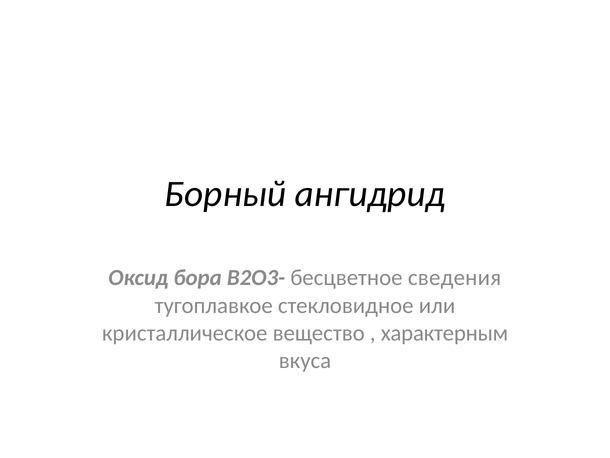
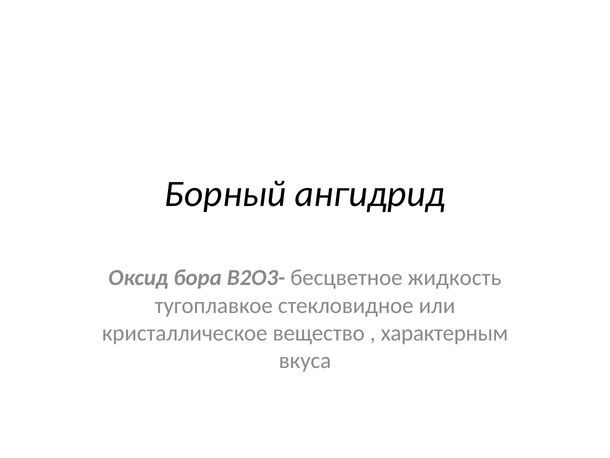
сведения: сведения -> жидкость
